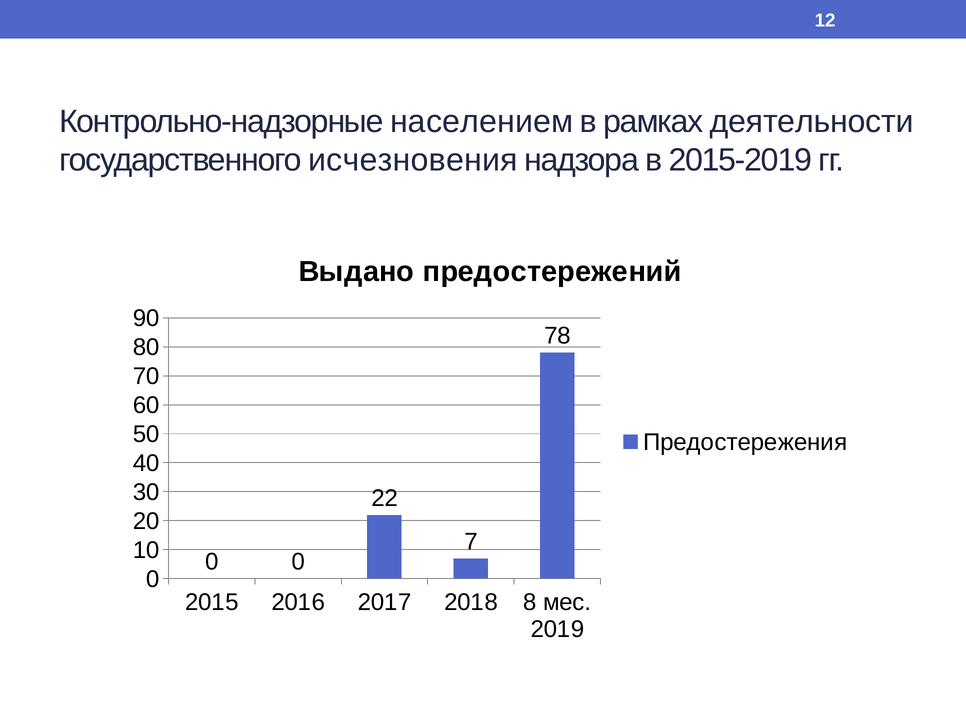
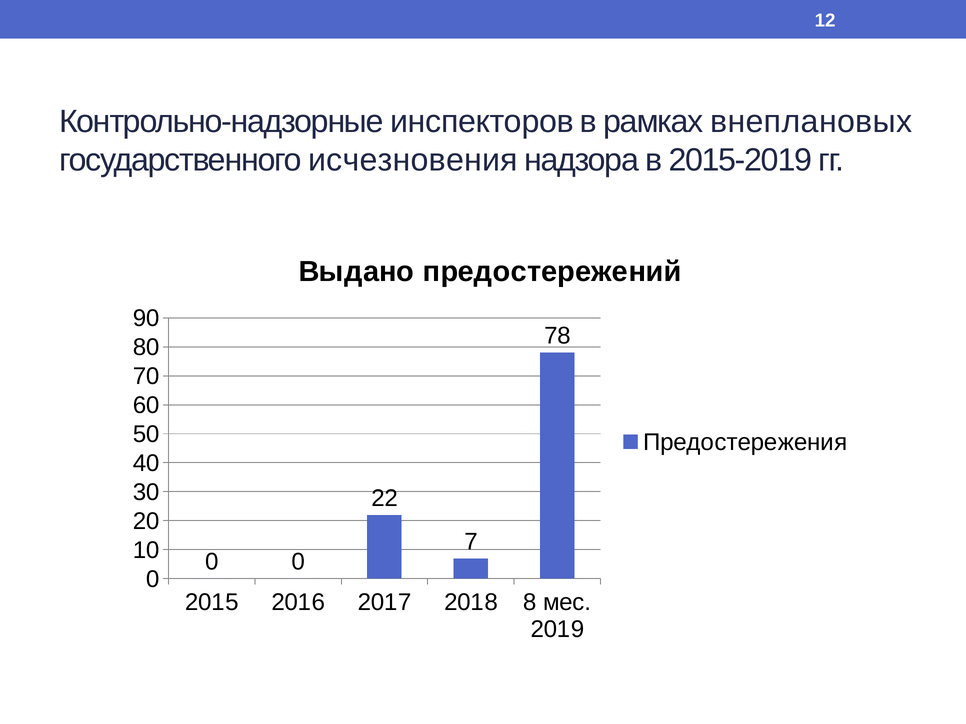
населением: населением -> инспекторов
деятельности: деятельности -> внеплановых
